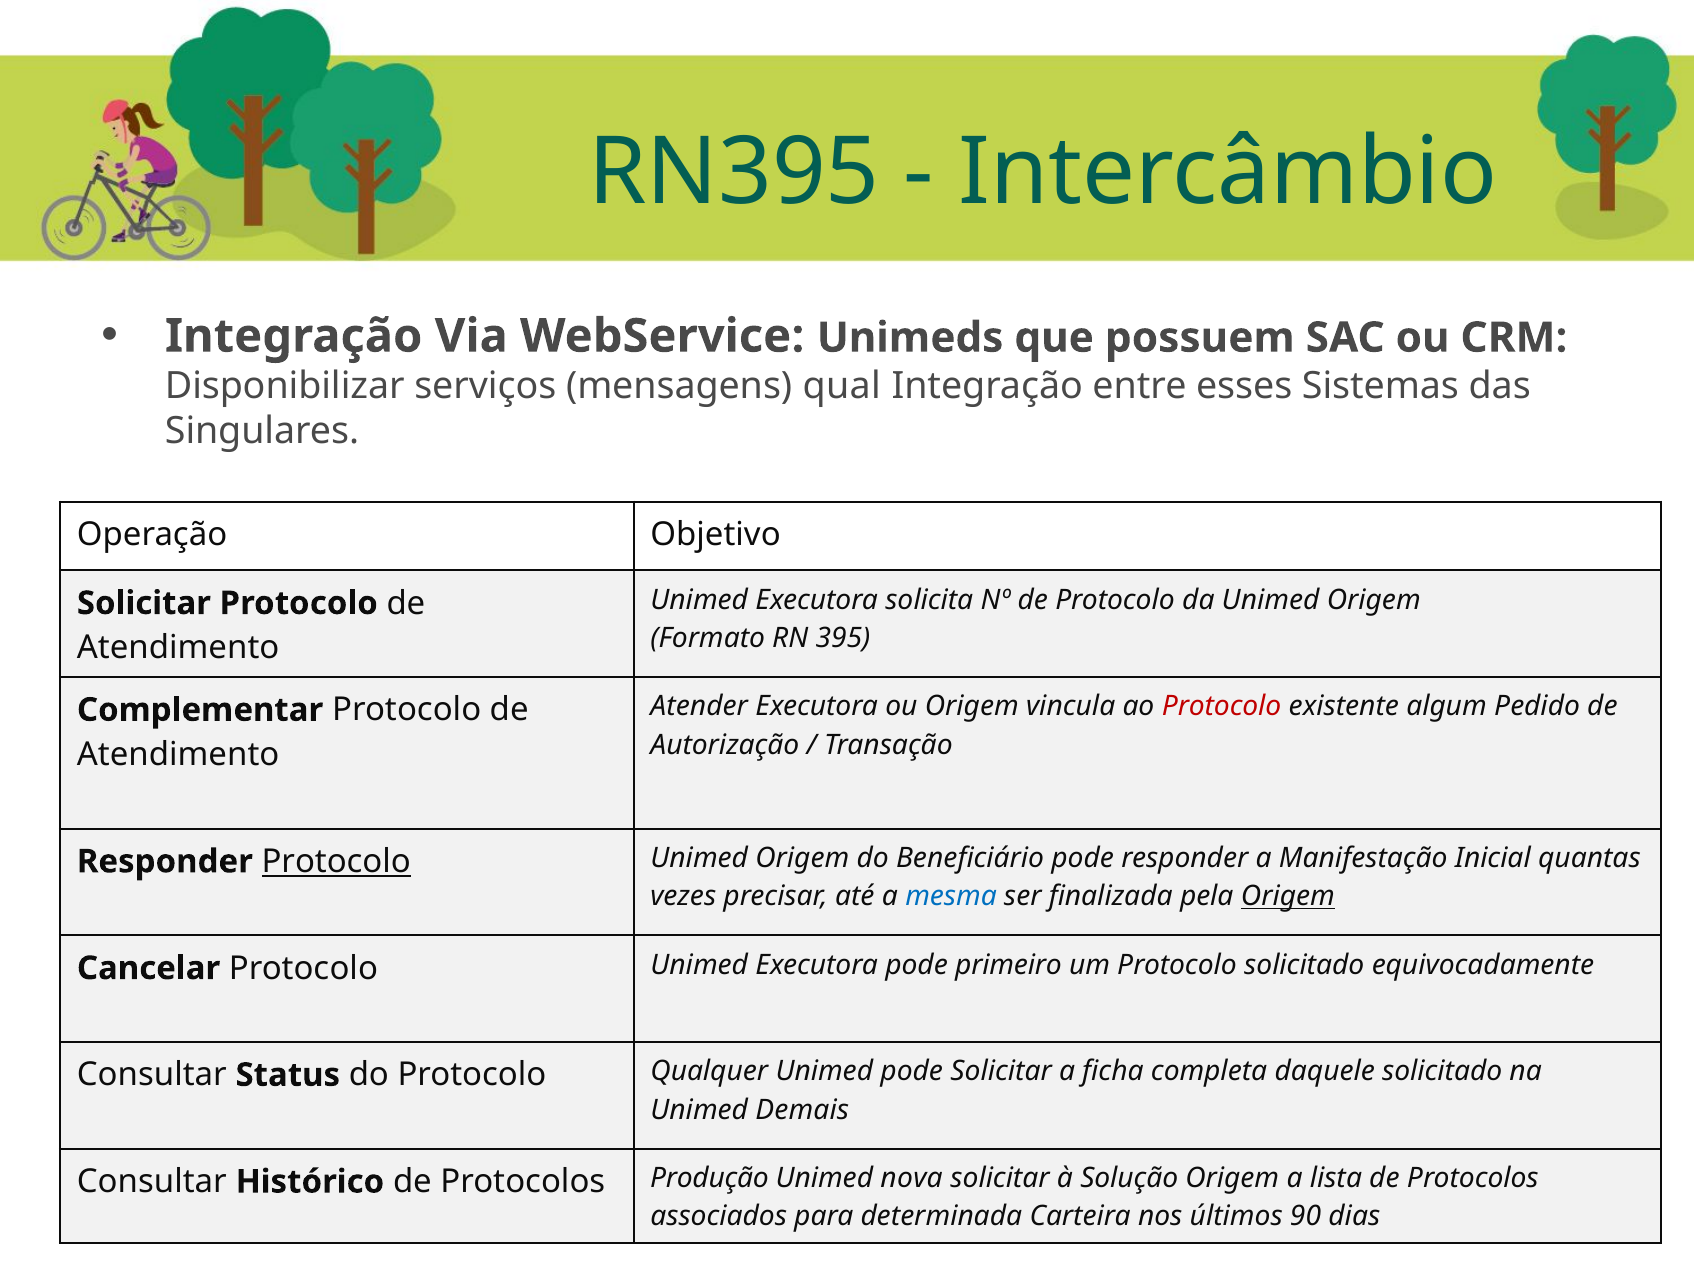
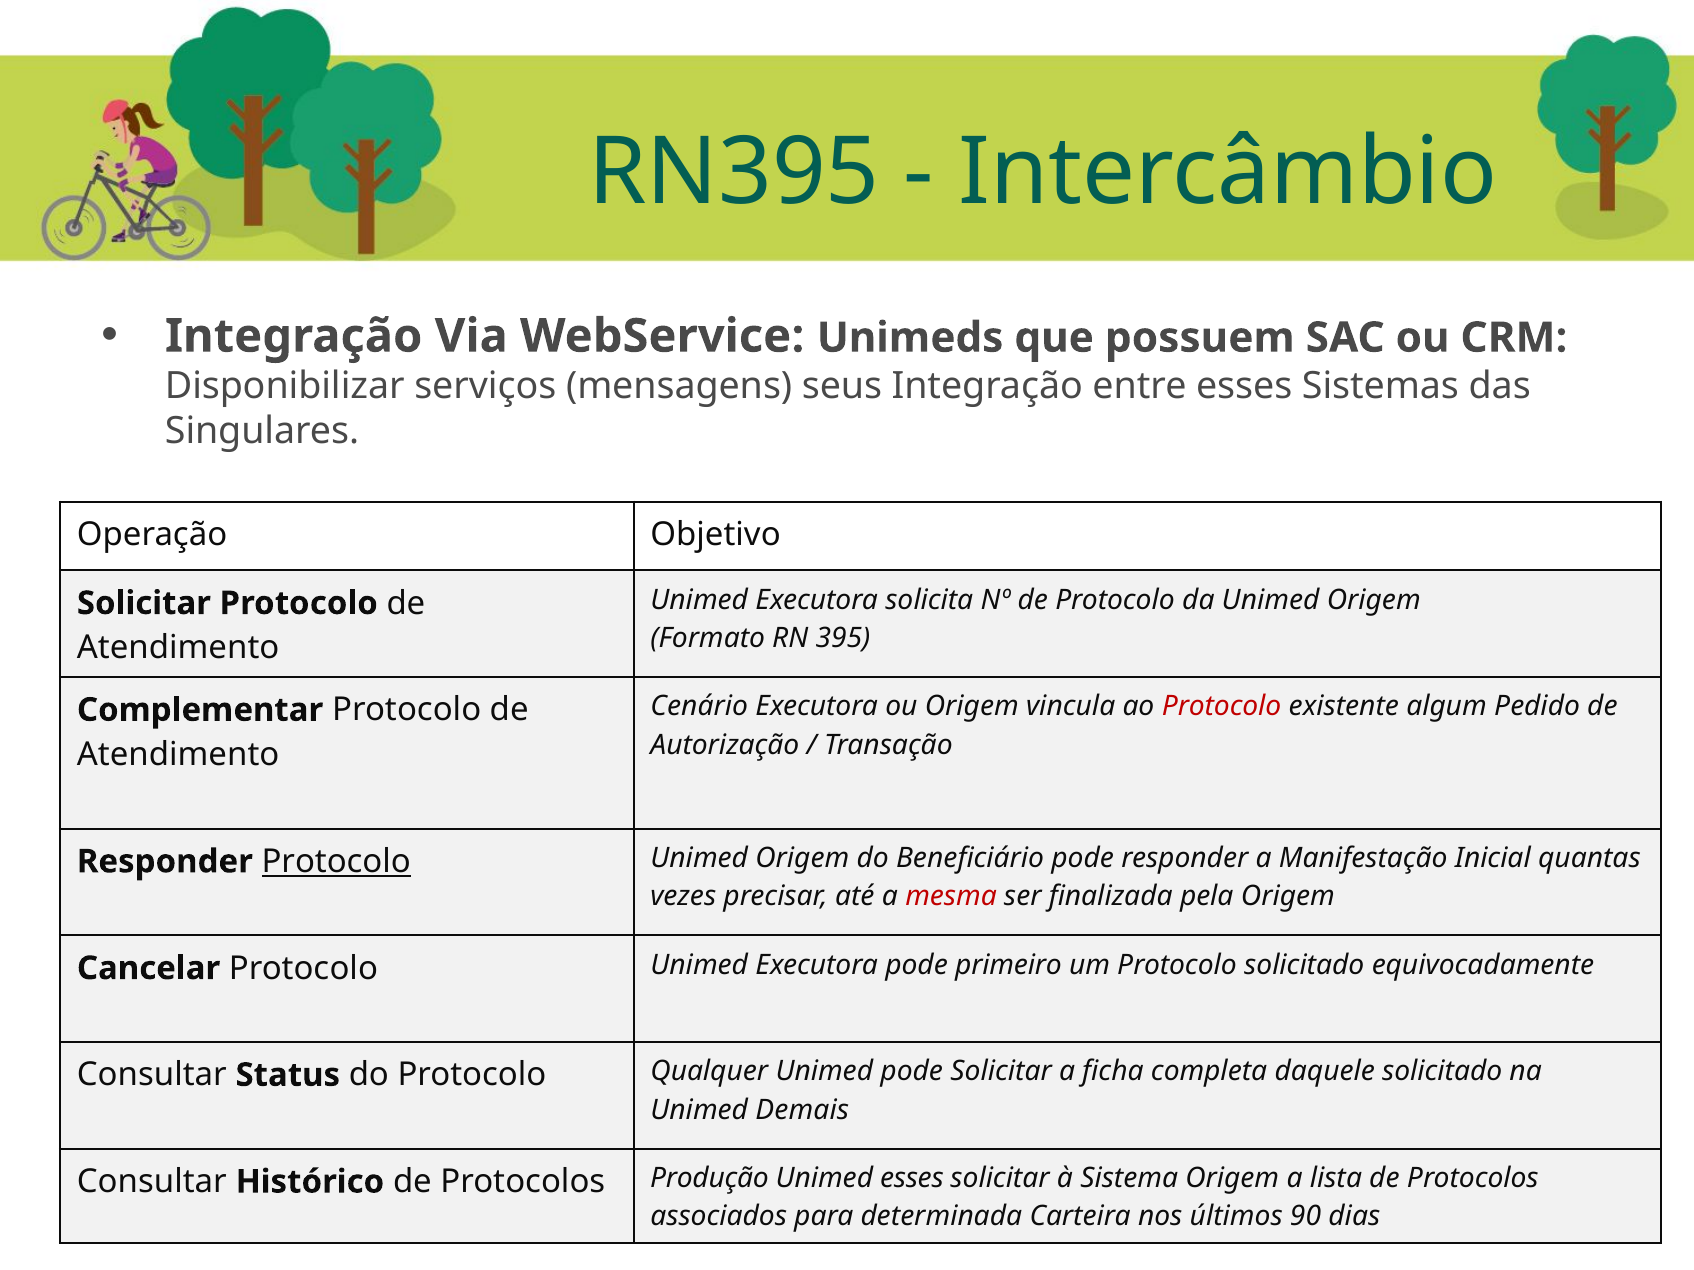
qual: qual -> seus
Atender: Atender -> Cenário
mesma colour: blue -> red
Origem at (1288, 897) underline: present -> none
Unimed nova: nova -> esses
Solução: Solução -> Sistema
